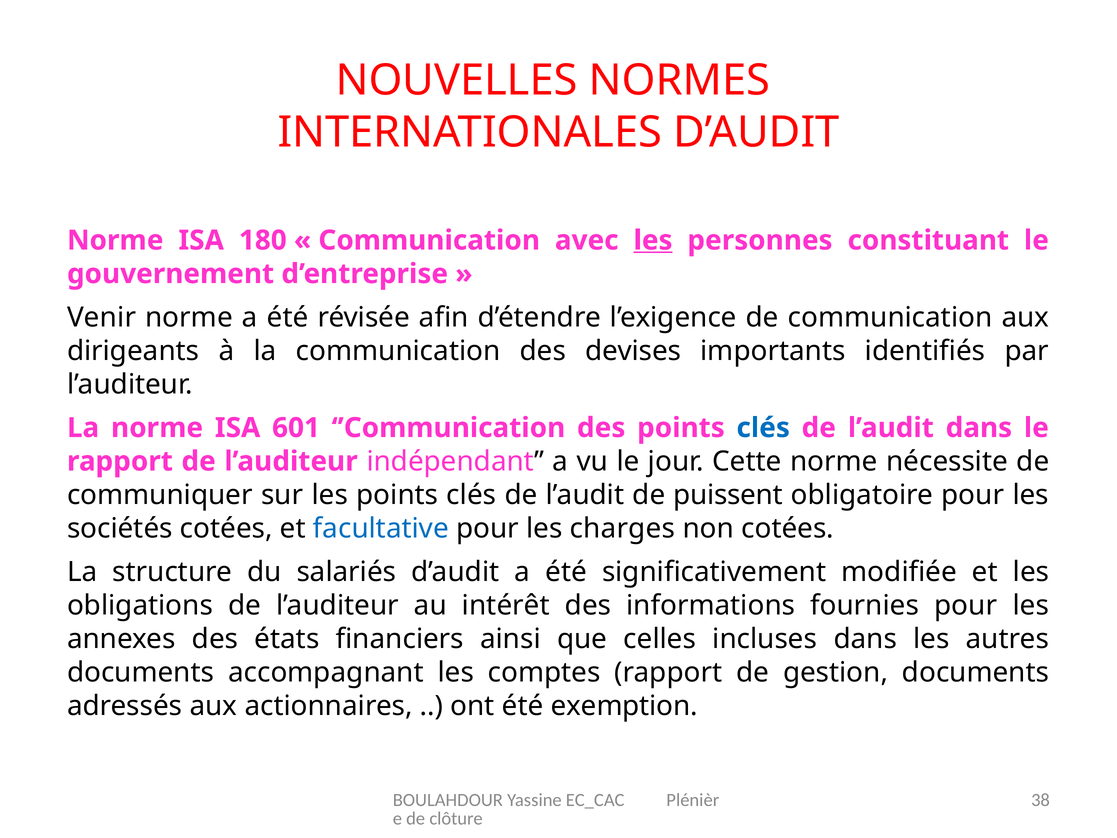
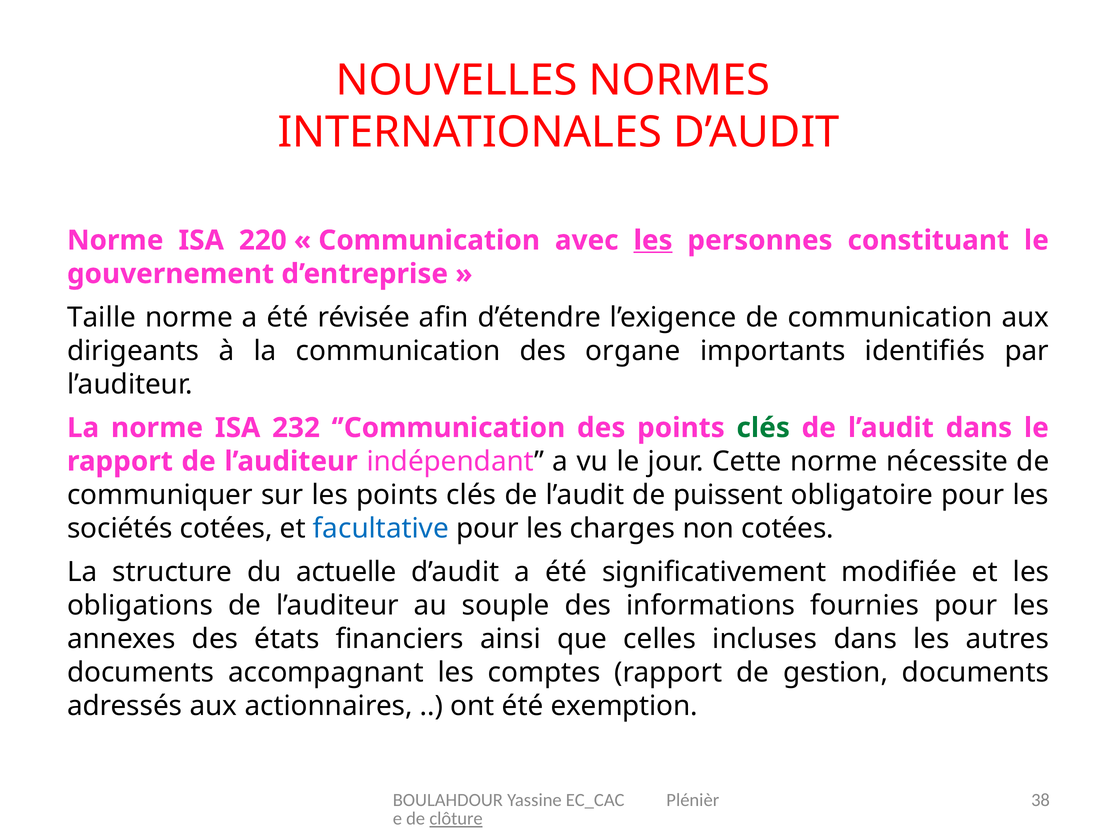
180: 180 -> 220
Venir: Venir -> Taille
devises: devises -> organe
601: 601 -> 232
clés at (763, 428) colour: blue -> green
salariés: salariés -> actuelle
intérêt: intérêt -> souple
clôture underline: none -> present
